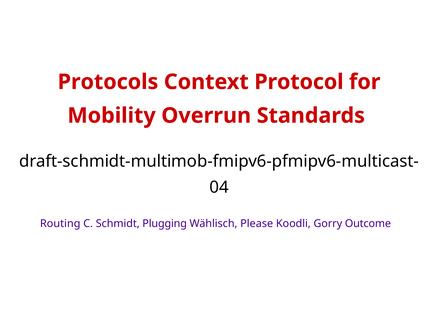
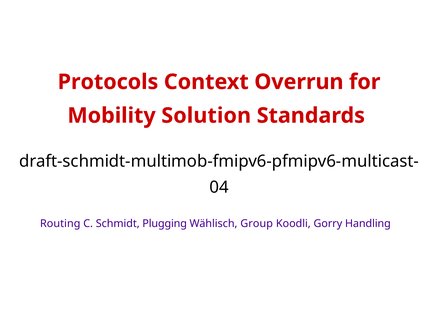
Protocol: Protocol -> Overrun
Overrun: Overrun -> Solution
Please: Please -> Group
Outcome: Outcome -> Handling
